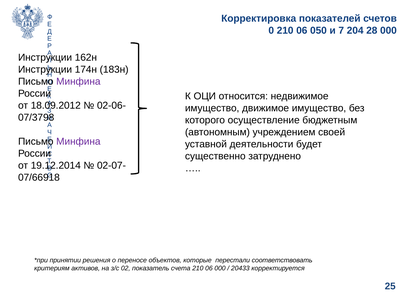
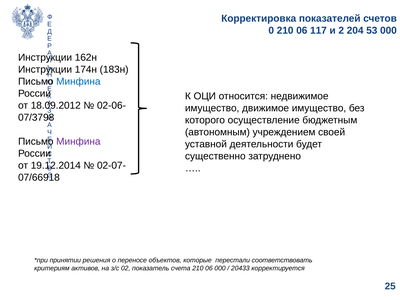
050: 050 -> 117
7: 7 -> 2
28: 28 -> 53
Минфина at (78, 81) colour: purple -> blue
